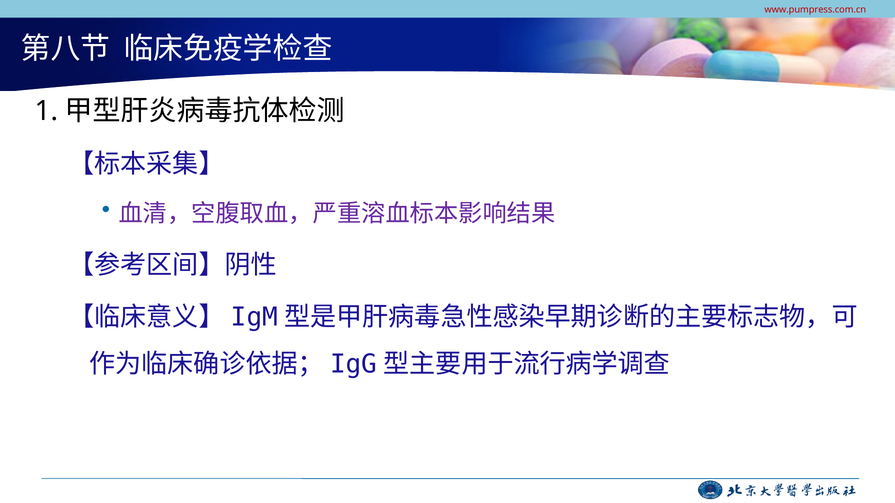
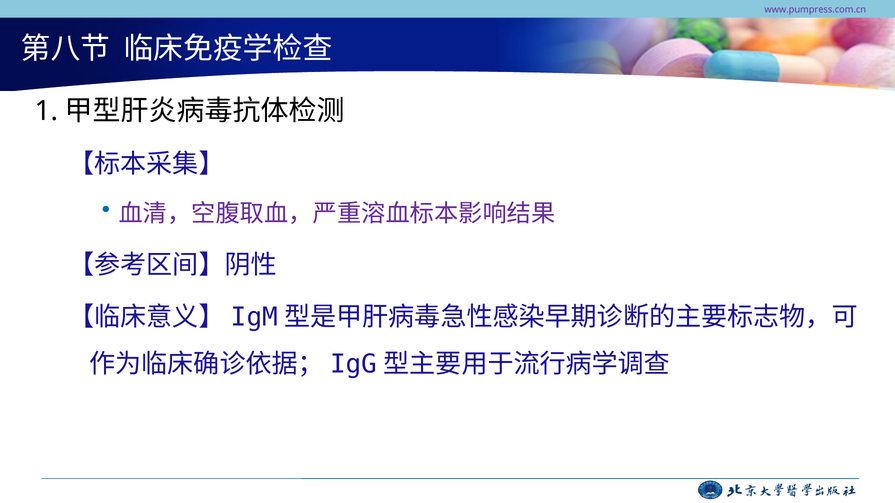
www.pumpress.com.cn colour: red -> purple
